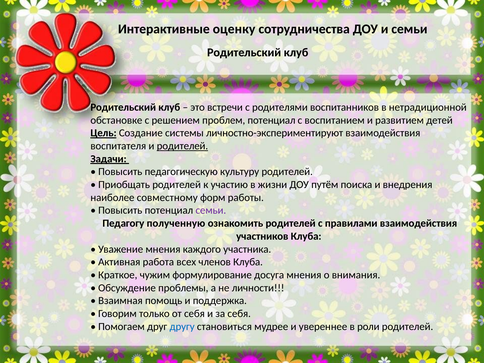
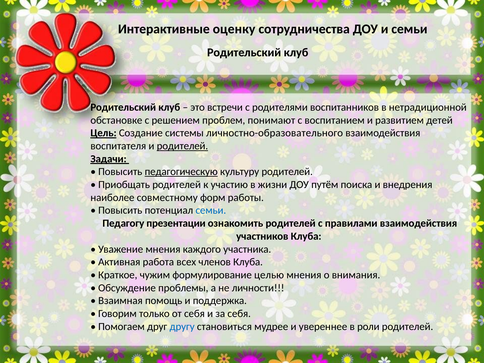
проблем потенциал: потенциал -> понимают
личностно-экспериментируют: личностно-экспериментируют -> личностно-образовательного
педагогическую underline: none -> present
семьи at (211, 210) colour: purple -> blue
полученную: полученную -> презентации
досуга: досуга -> целью
